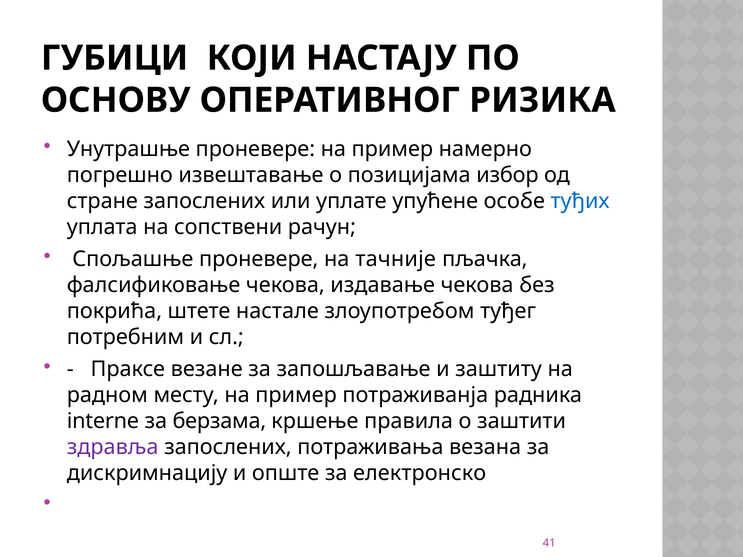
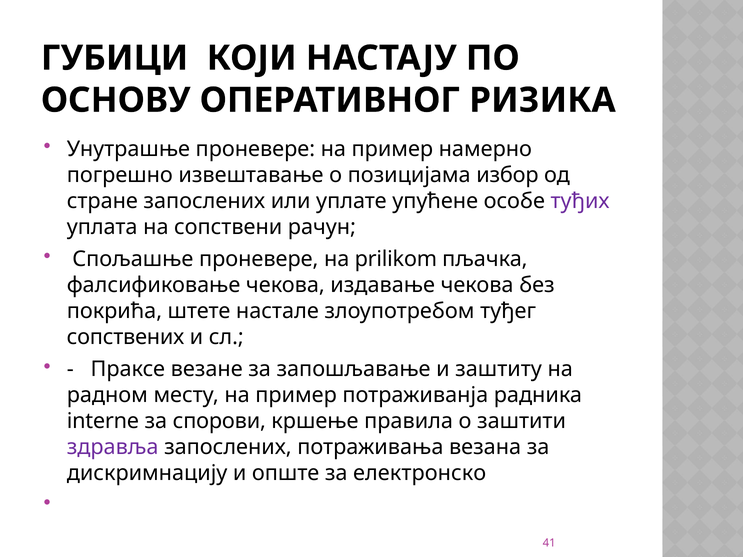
туђих colour: blue -> purple
тачније: тачније -> prilikom
потребним: потребним -> сопствених
берзама: берзама -> спорови
